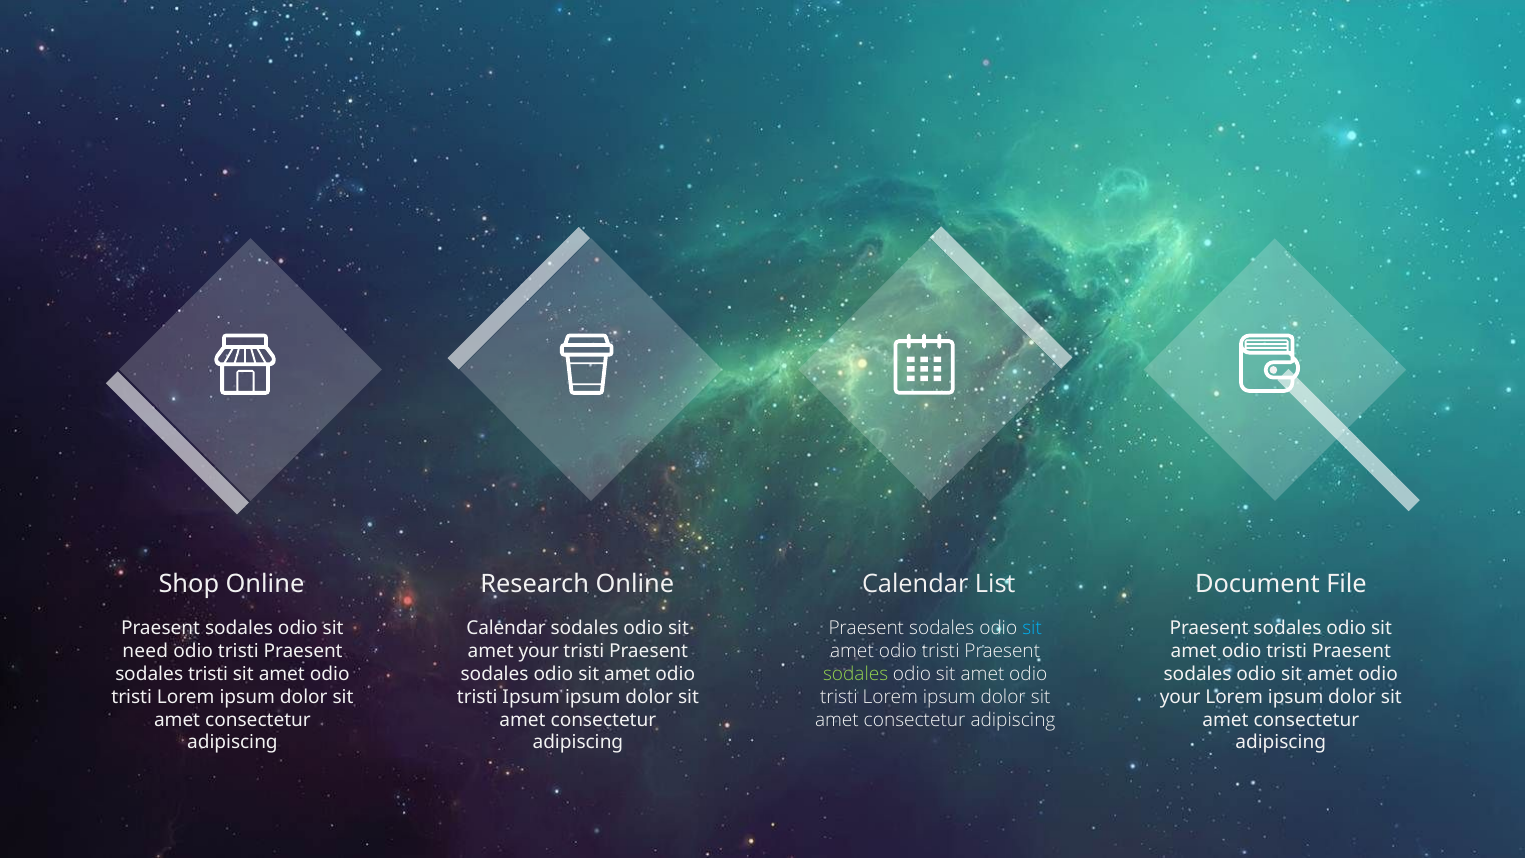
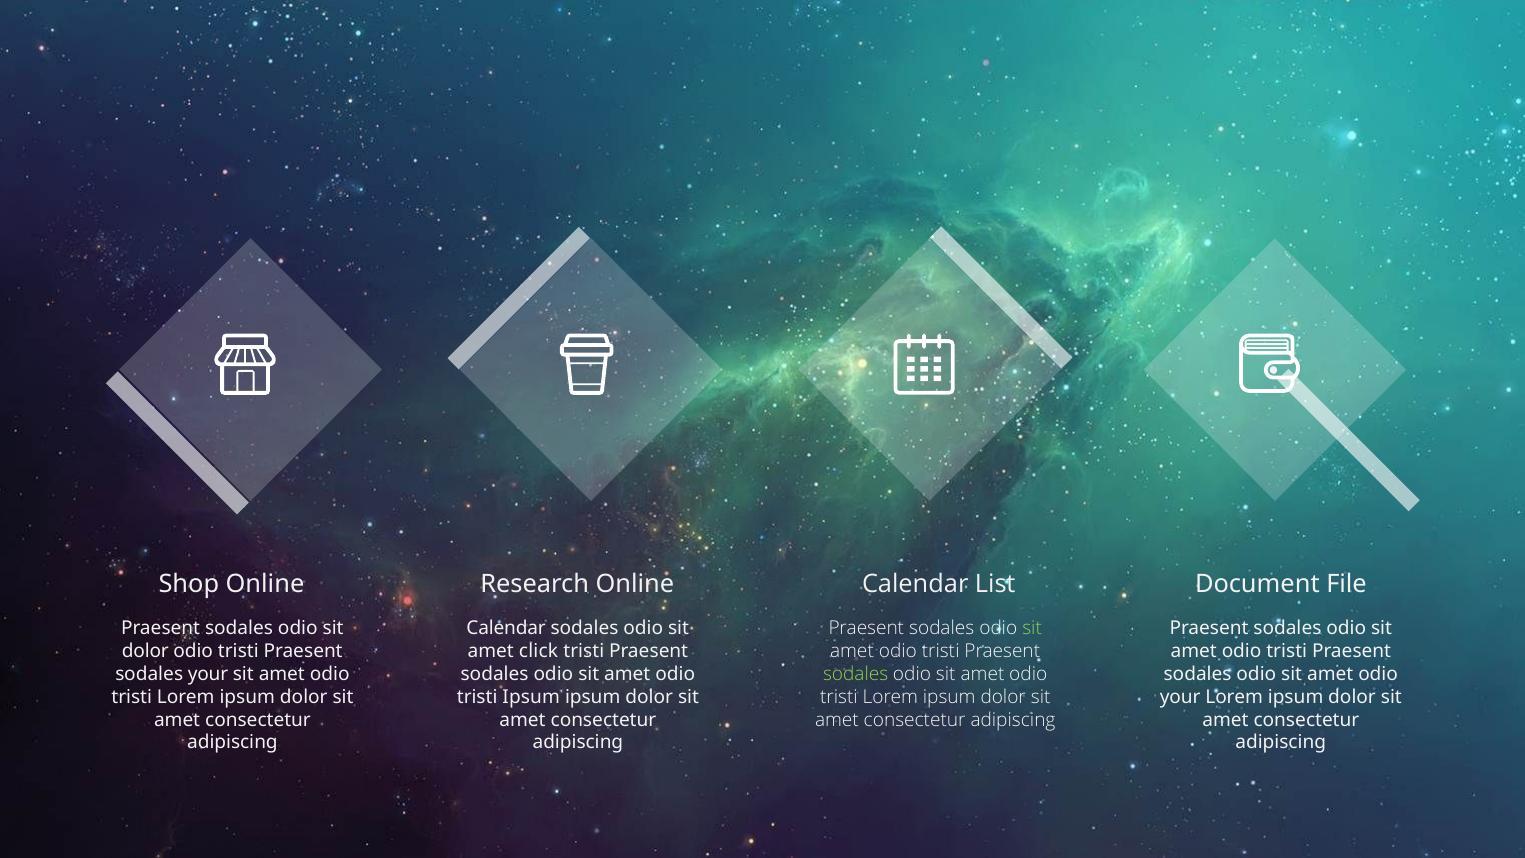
sit at (1032, 628) colour: light blue -> light green
need at (145, 651): need -> dolor
amet your: your -> click
sodales tristi: tristi -> your
